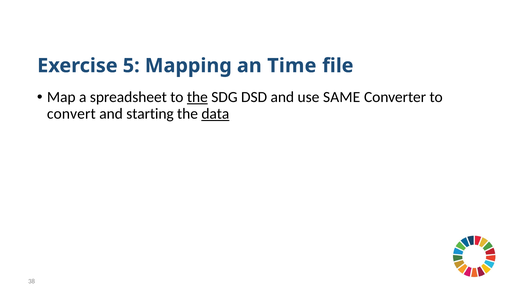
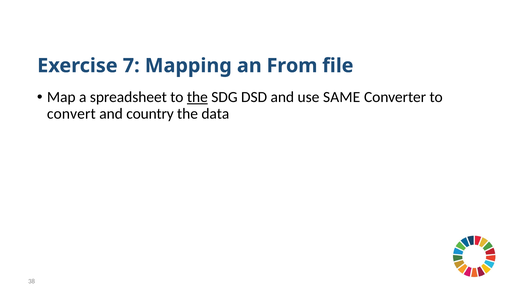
5: 5 -> 7
Time: Time -> From
starting: starting -> country
data underline: present -> none
